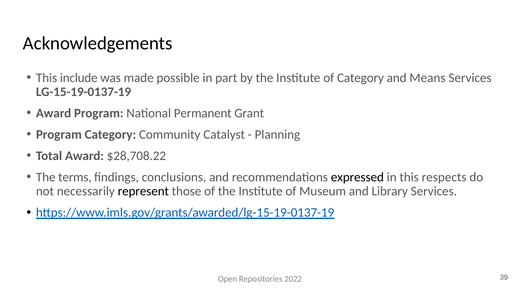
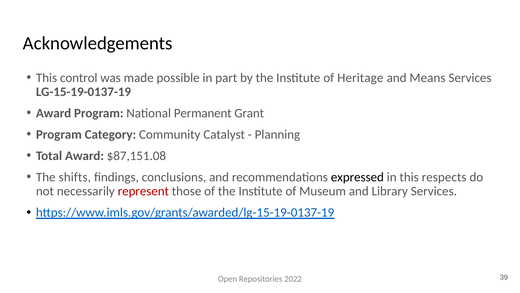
include: include -> control
of Category: Category -> Heritage
$28,708.22: $28,708.22 -> $87,151.08
terms: terms -> shifts
represent colour: black -> red
